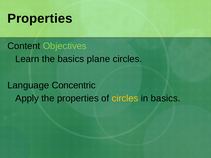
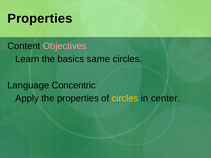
Objectives colour: light green -> pink
plane: plane -> same
in basics: basics -> center
